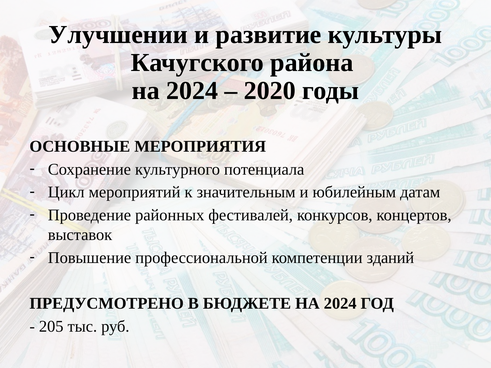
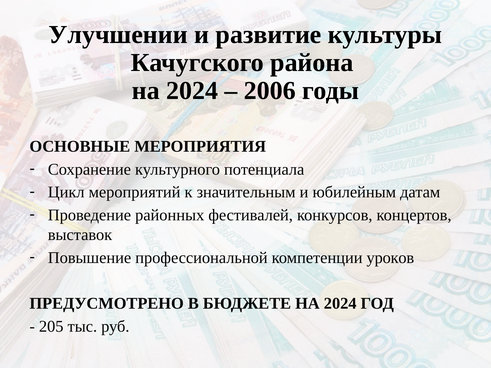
2020: 2020 -> 2006
зданий: зданий -> уроков
